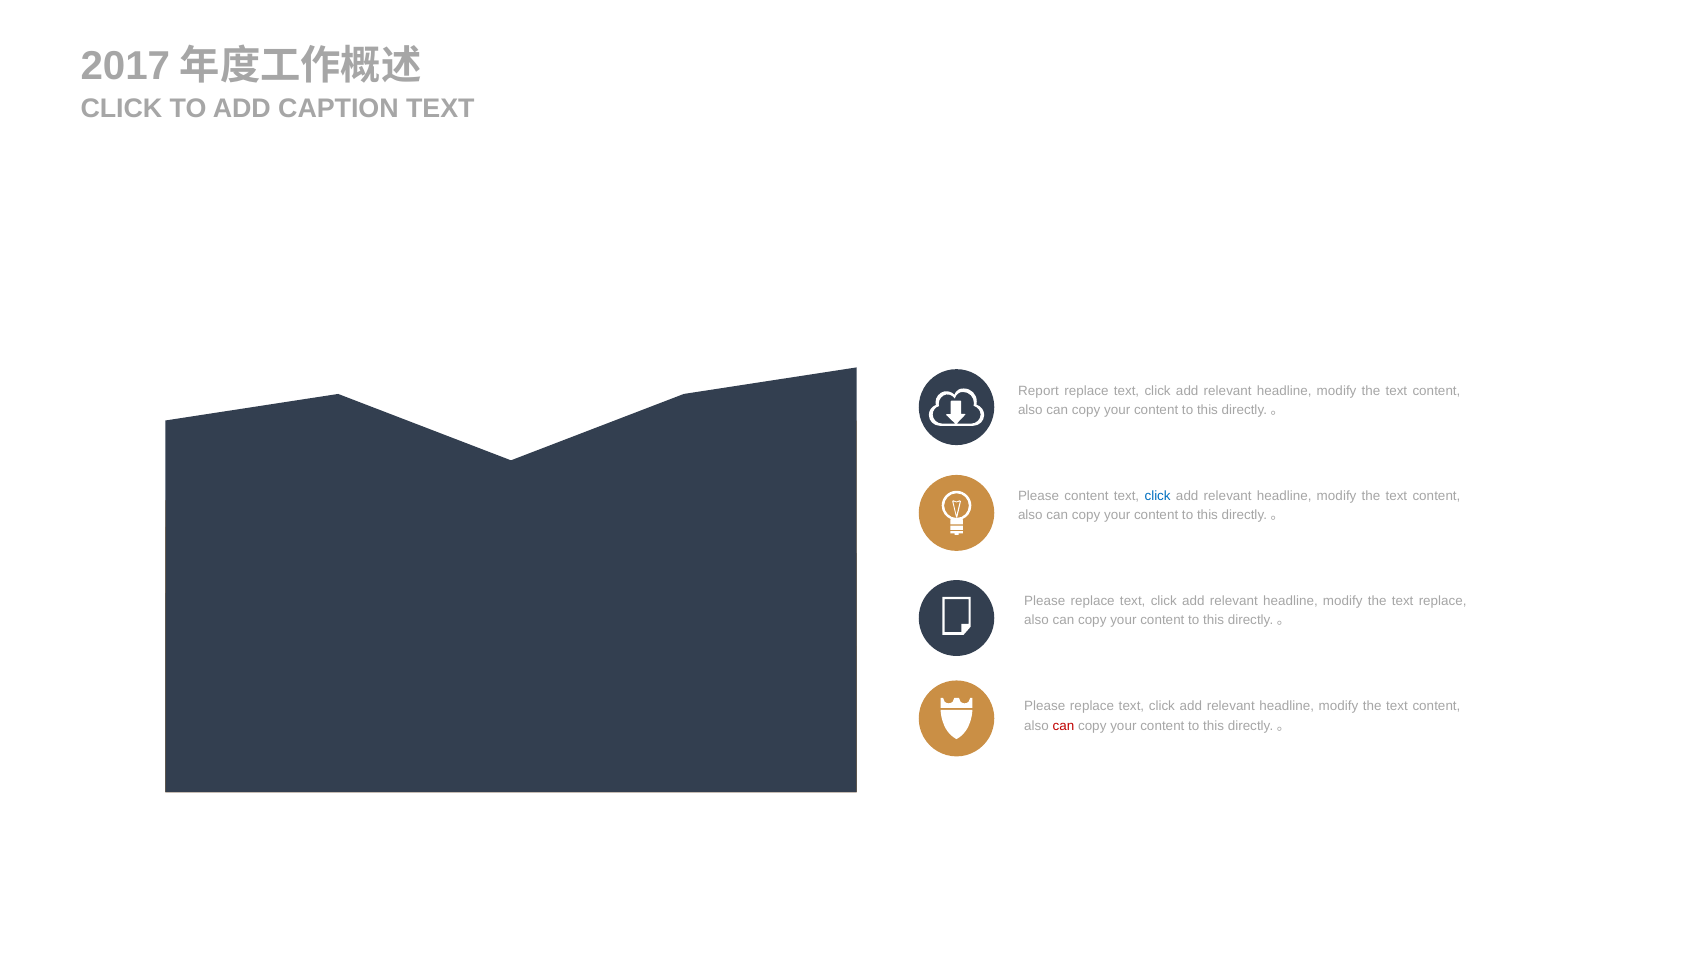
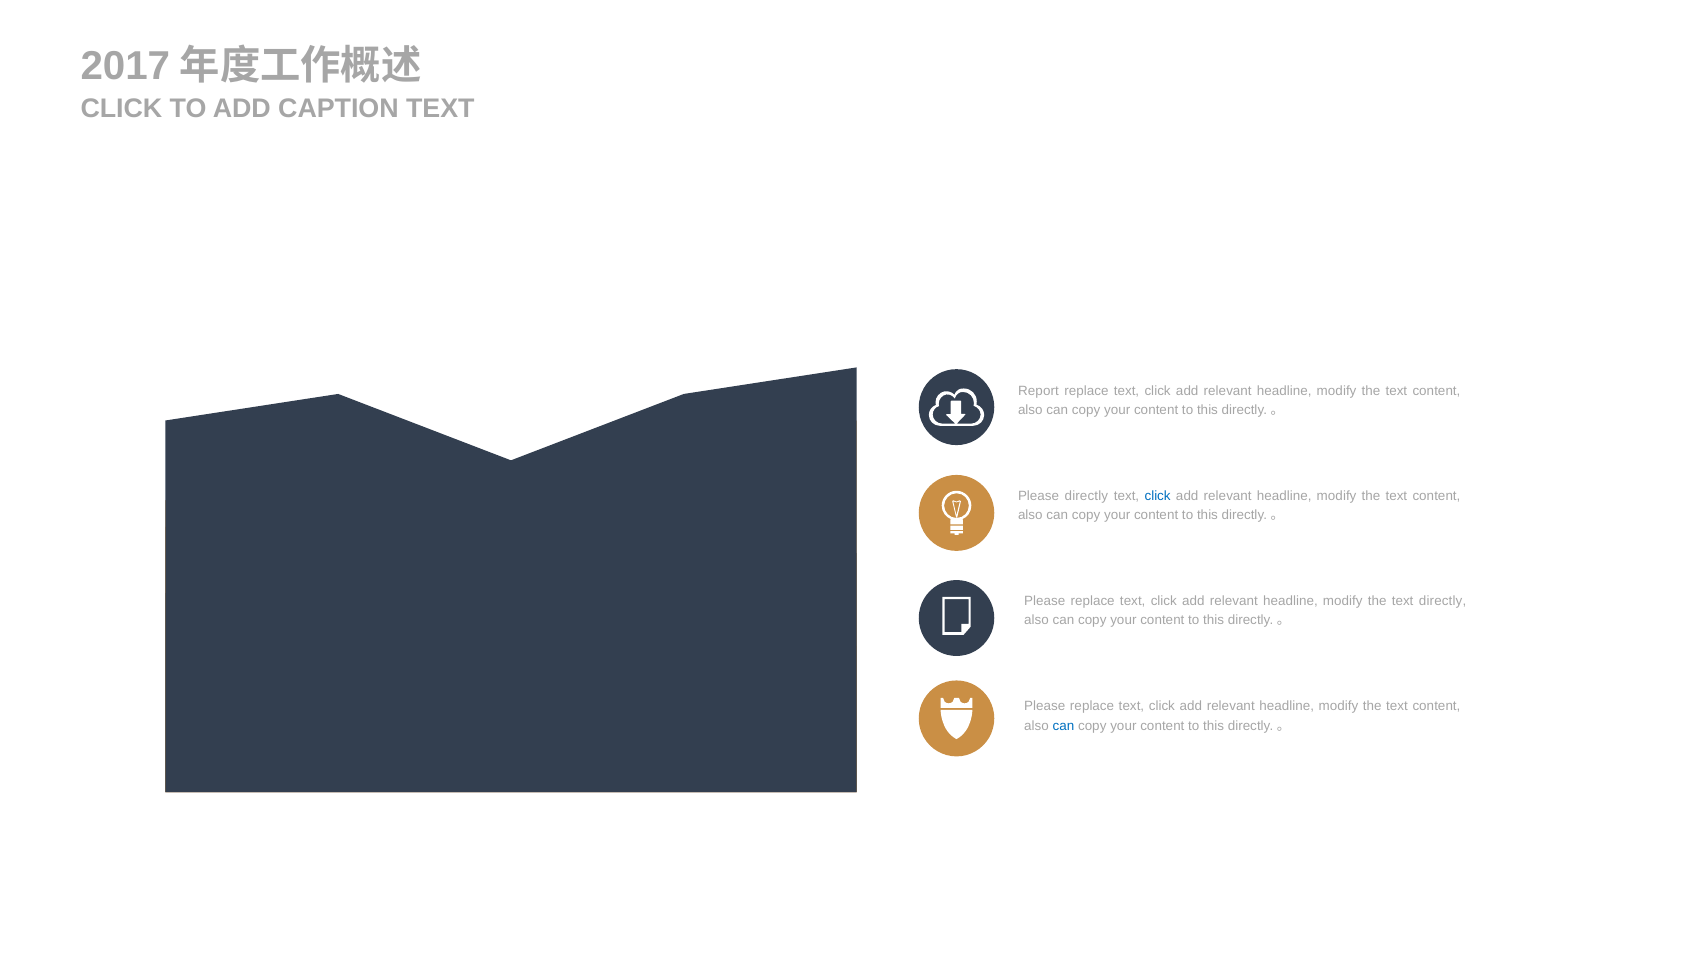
Please content: content -> directly
text replace: replace -> directly
can at (1063, 726) colour: red -> blue
